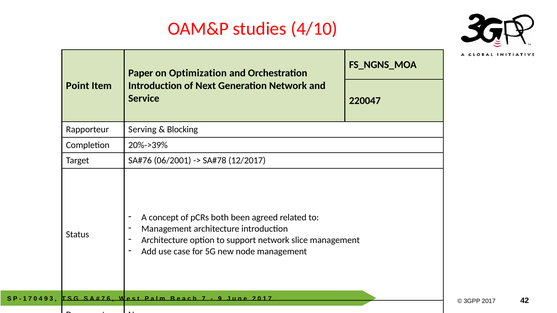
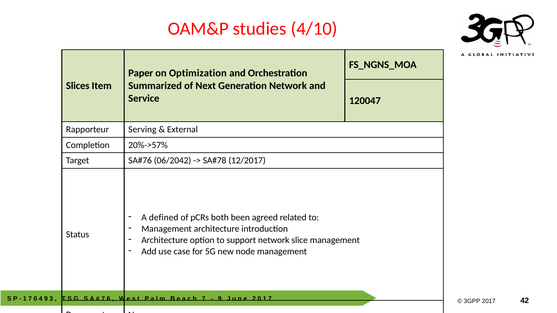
Point: Point -> Slices
Introduction at (155, 86): Introduction -> Summarized
220047: 220047 -> 120047
Blocking: Blocking -> External
20%->39%: 20%->39% -> 20%->57%
06/2001: 06/2001 -> 06/2042
concept: concept -> defined
